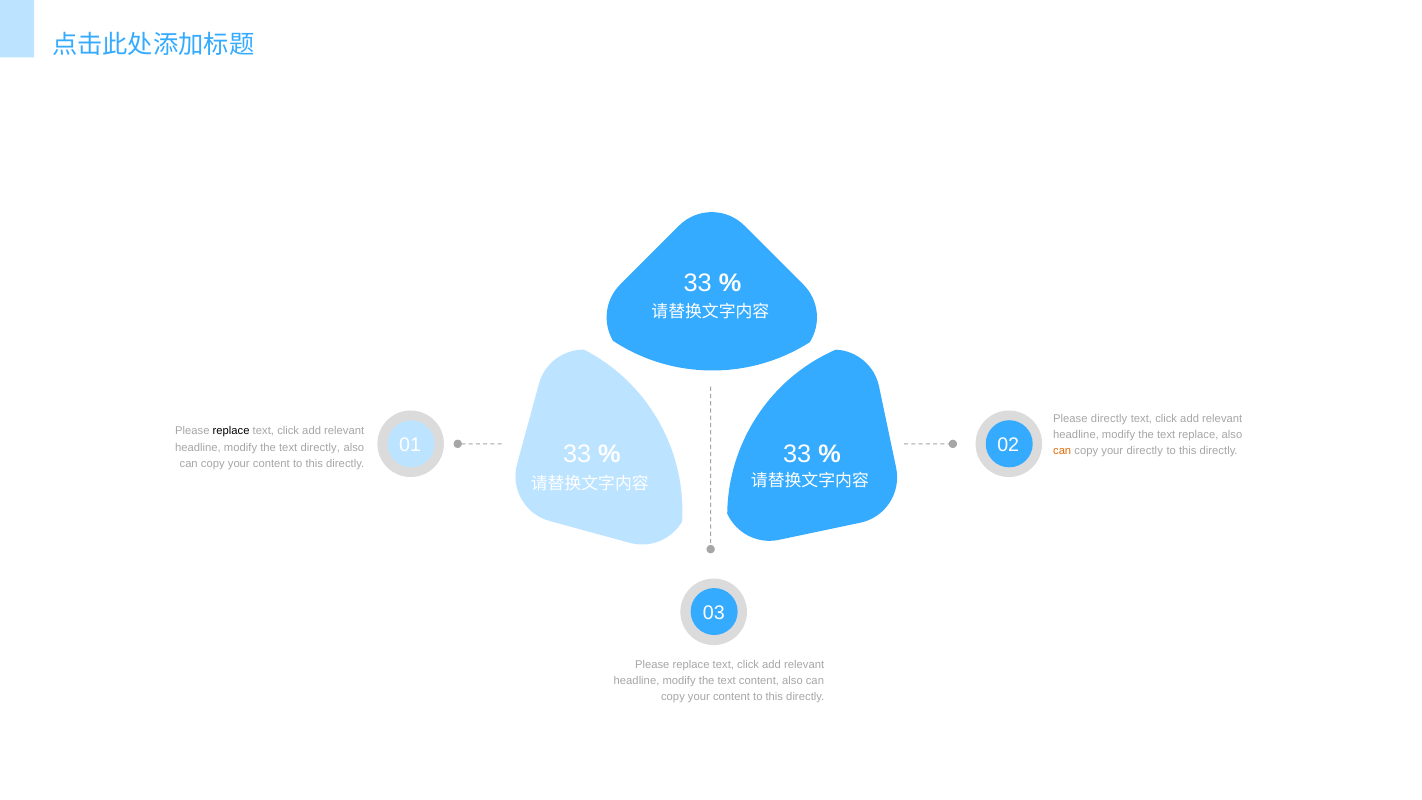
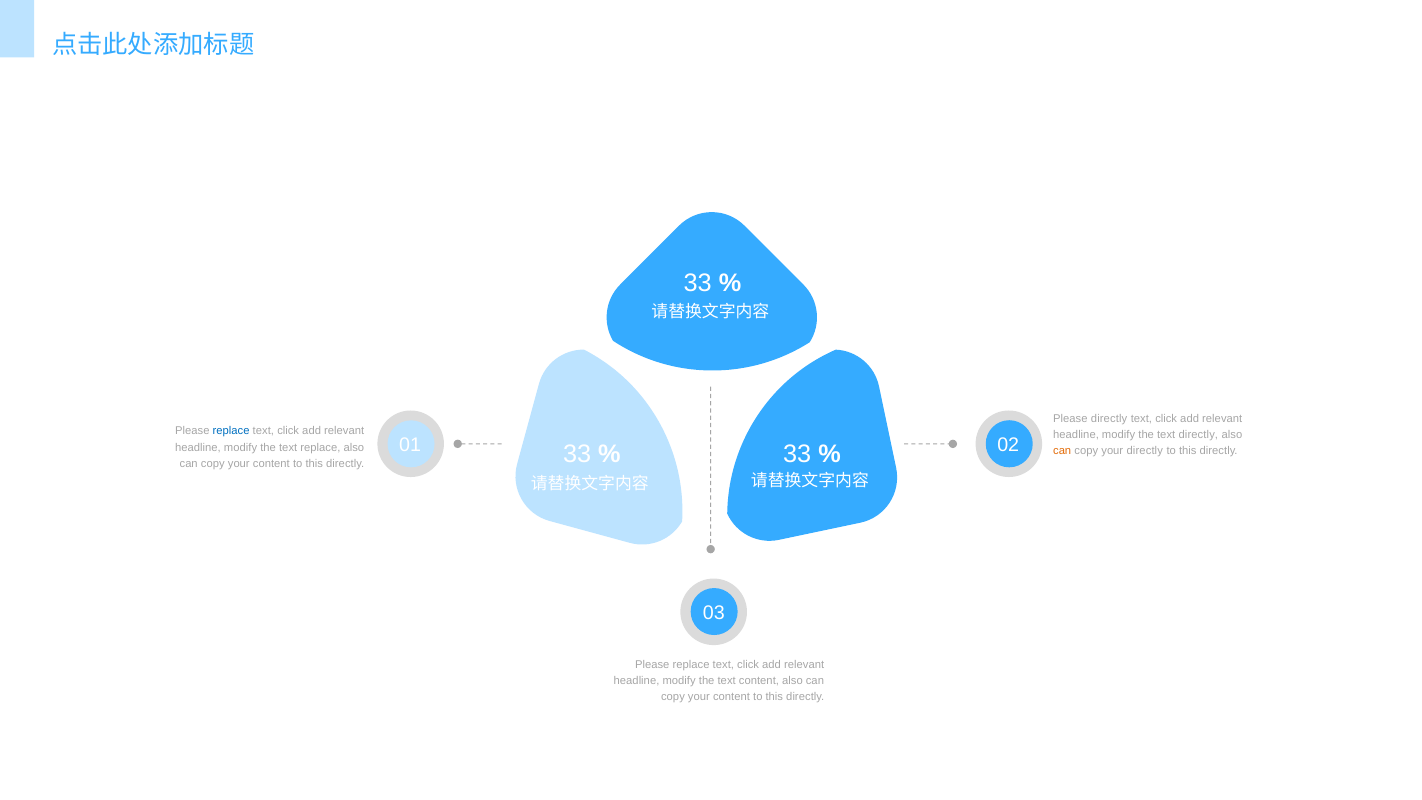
replace at (231, 431) colour: black -> blue
text replace: replace -> directly
text directly: directly -> replace
